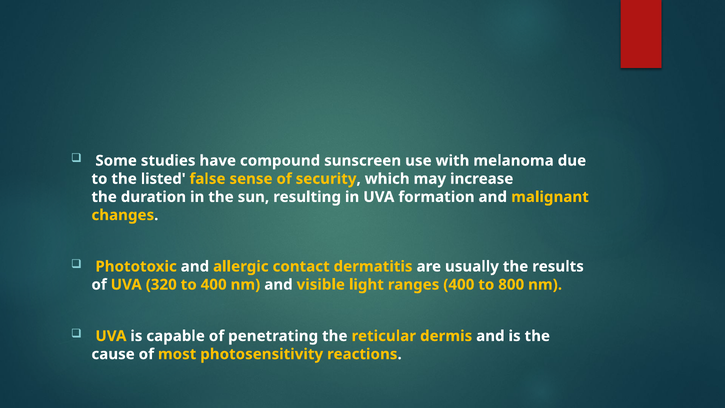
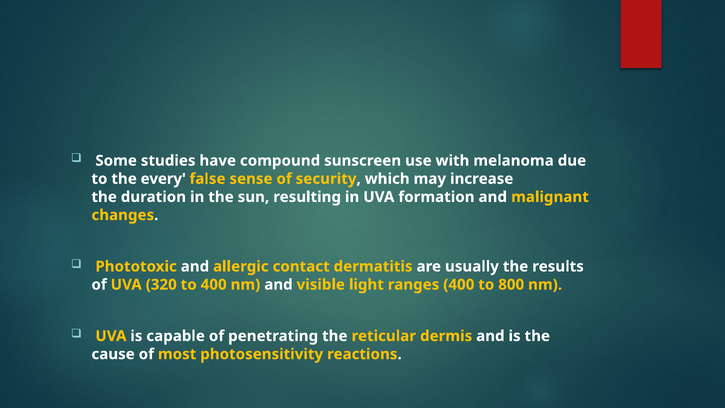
listed: listed -> every
